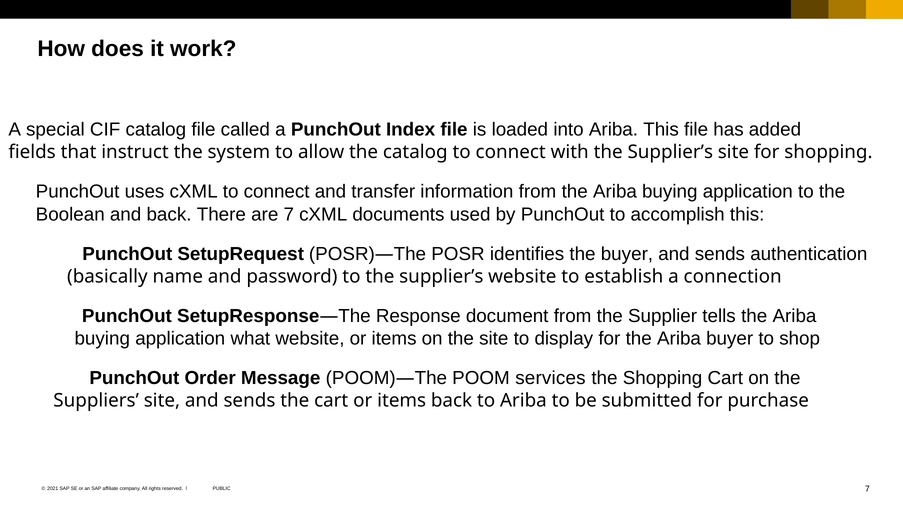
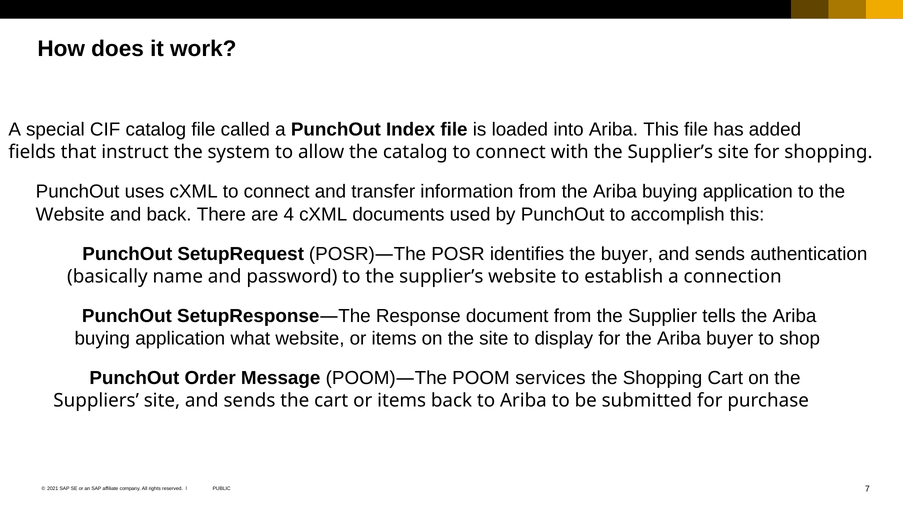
Boolean at (70, 214): Boolean -> Website
are 7: 7 -> 4
